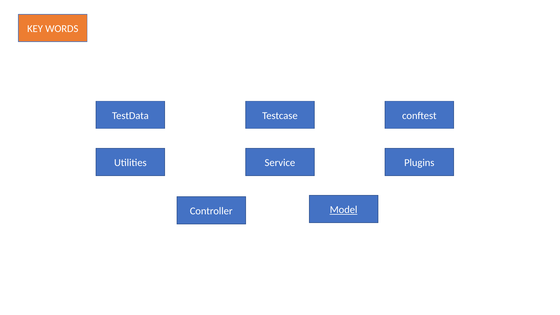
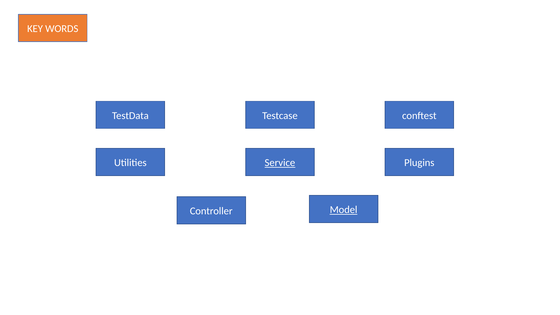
Service underline: none -> present
